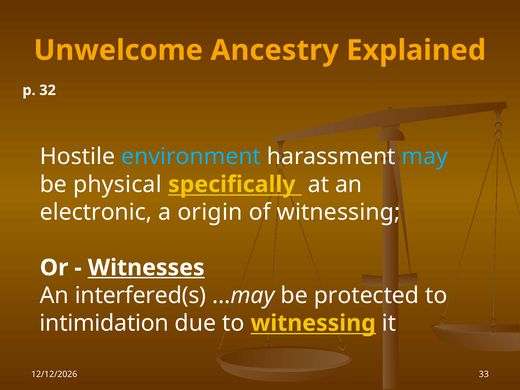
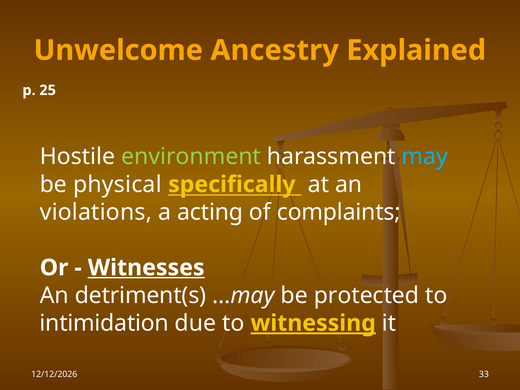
32: 32 -> 25
environment colour: light blue -> light green
electronic: electronic -> violations
origin: origin -> acting
of witnessing: witnessing -> complaints
interfered(s: interfered(s -> detriment(s
witnessing at (313, 323) underline: none -> present
